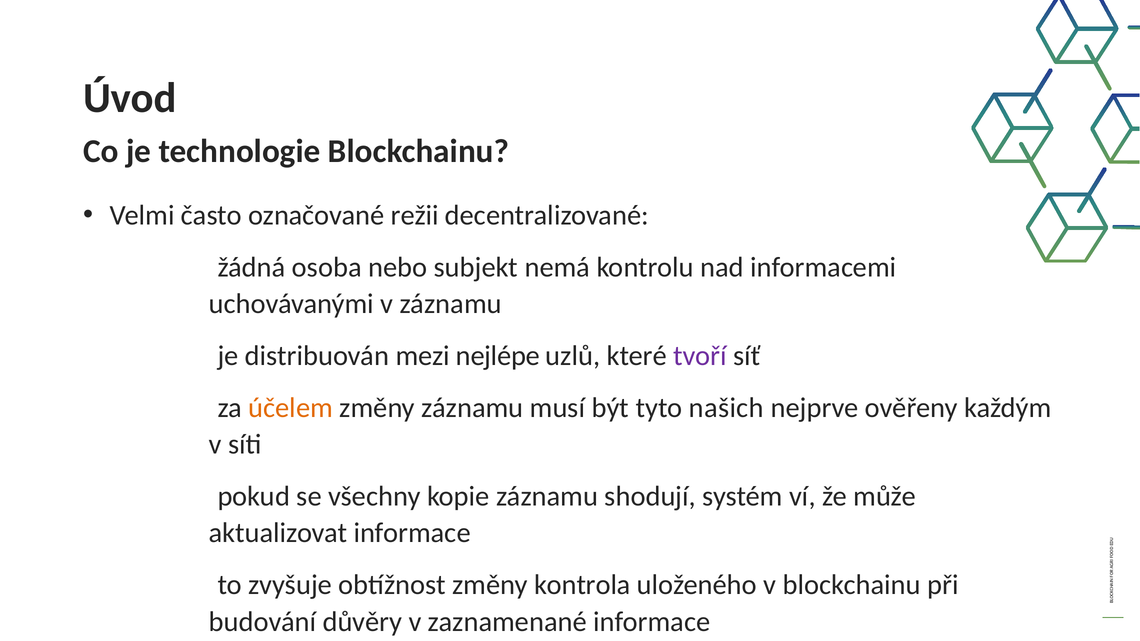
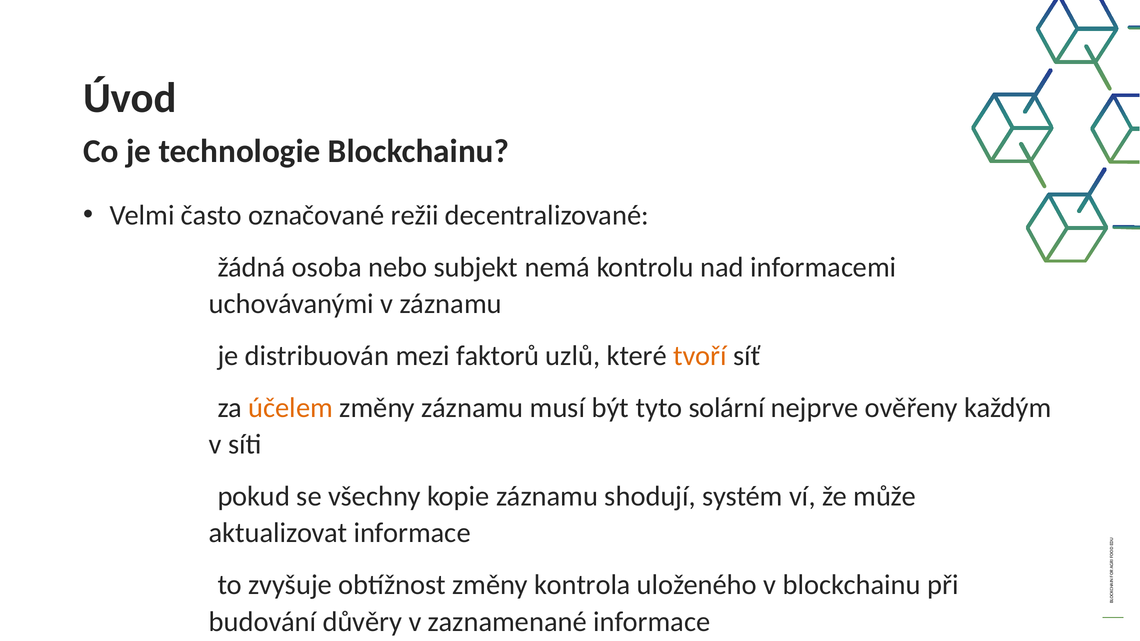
nejlépe: nejlépe -> faktorů
tvoří colour: purple -> orange
našich: našich -> solární
